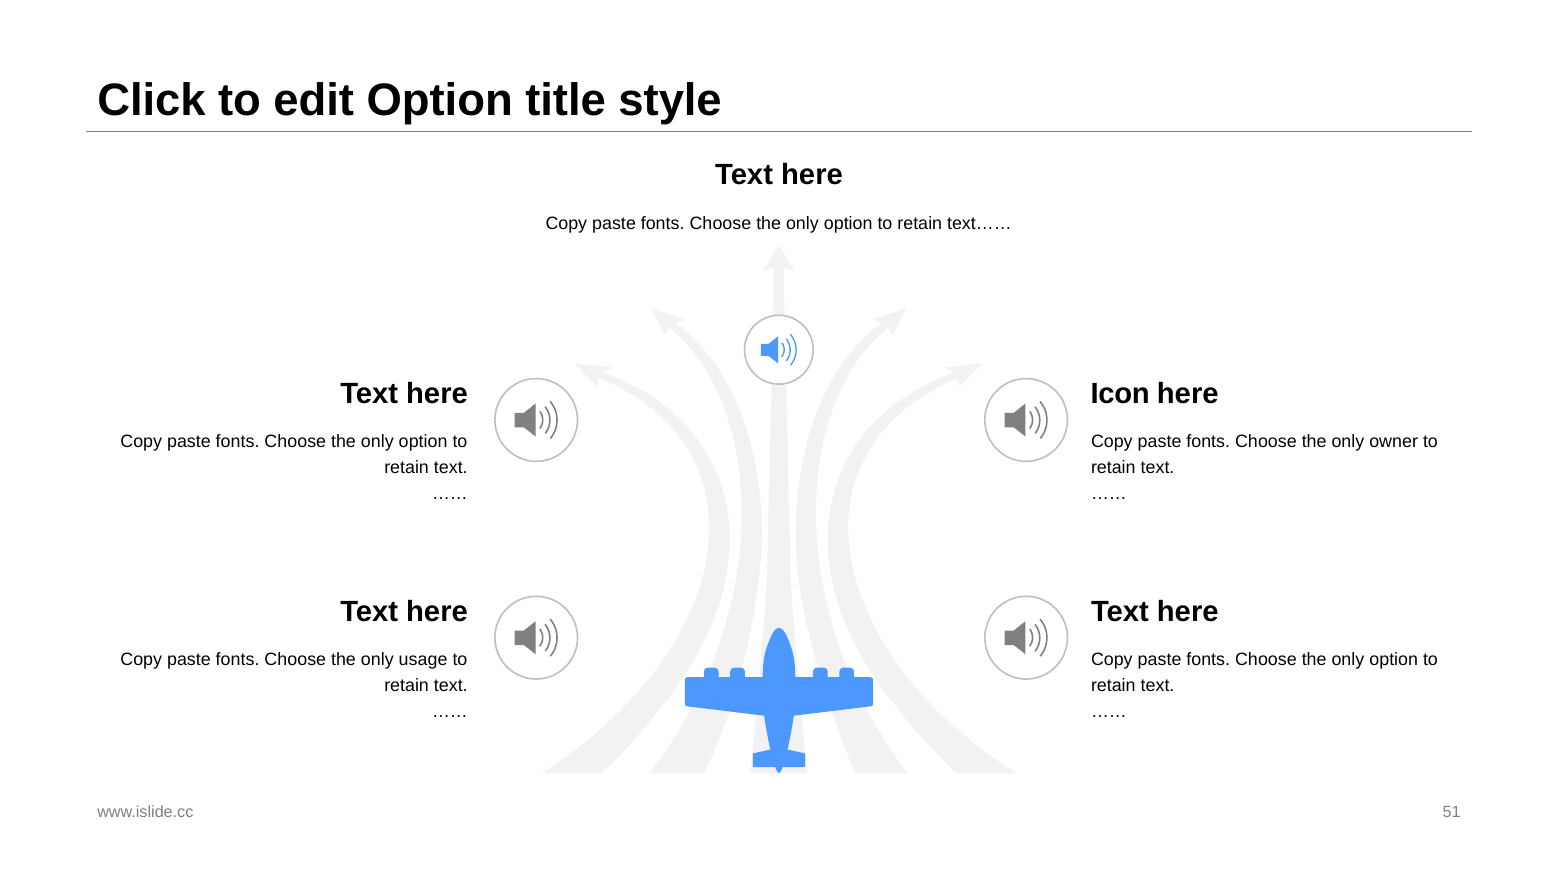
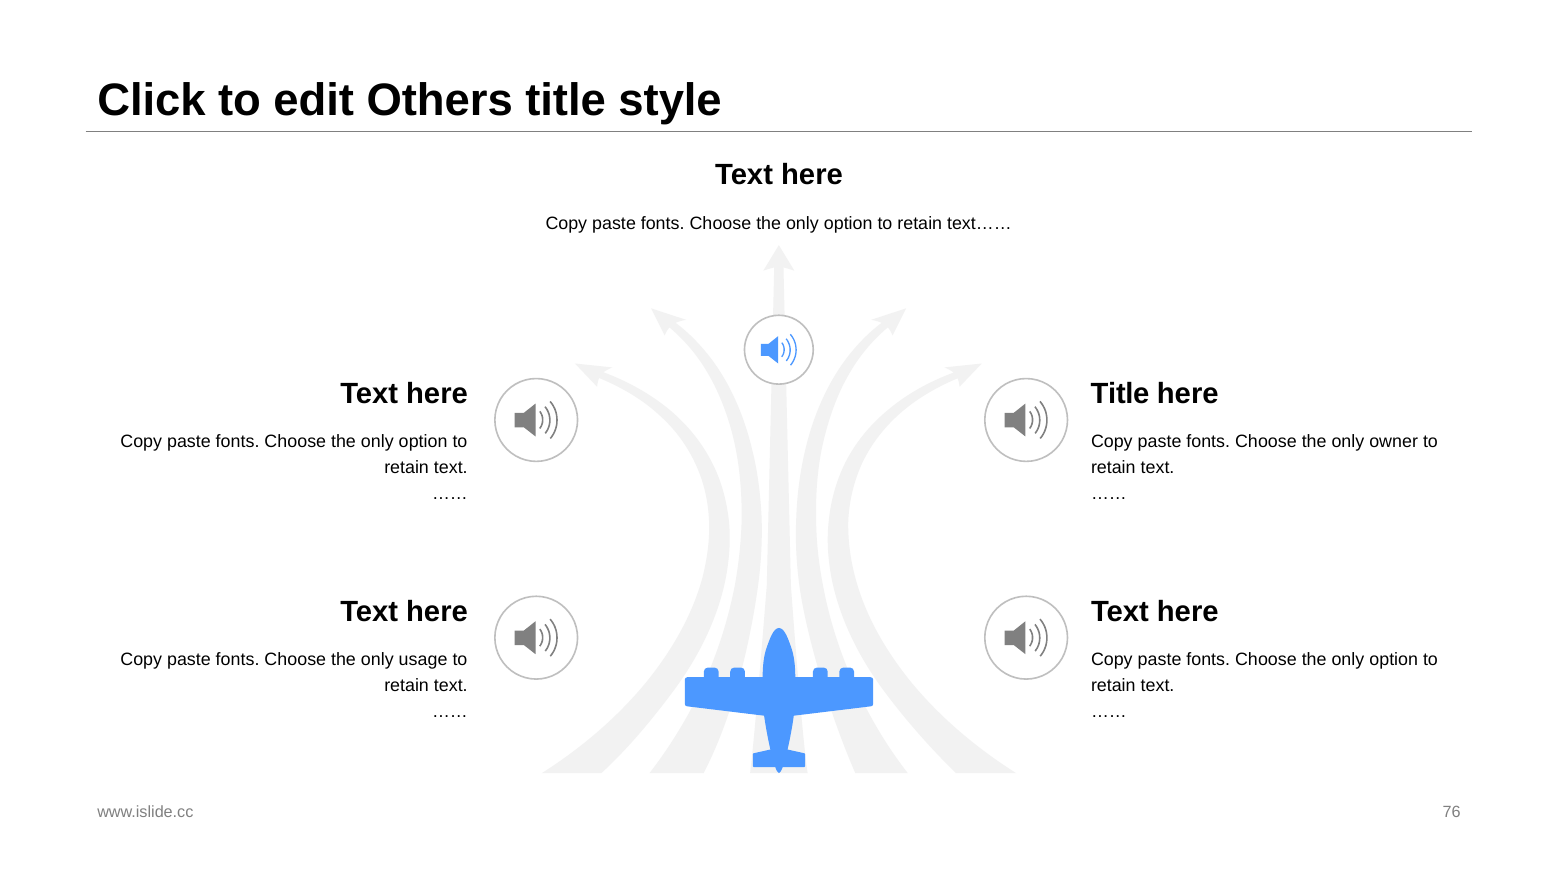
edit Option: Option -> Others
Icon at (1120, 393): Icon -> Title
51: 51 -> 76
